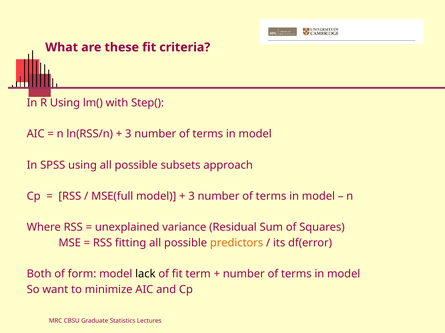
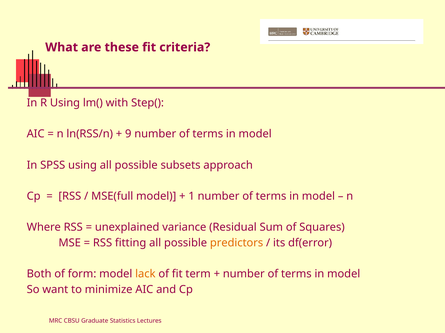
3 at (128, 134): 3 -> 9
3 at (192, 197): 3 -> 1
lack colour: black -> orange
